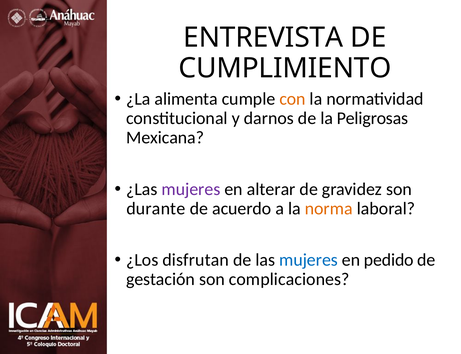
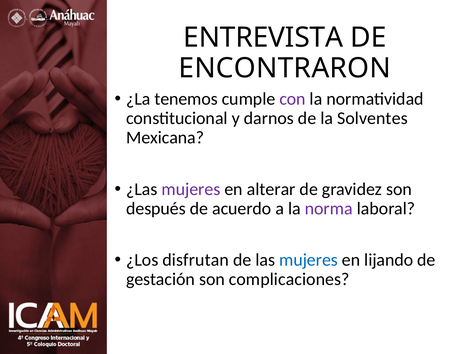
CUMPLIMIENTO: CUMPLIMIENTO -> ENCONTRARON
alimenta: alimenta -> tenemos
con colour: orange -> purple
Peligrosas: Peligrosas -> Solventes
durante: durante -> después
norma colour: orange -> purple
pedido: pedido -> lijando
